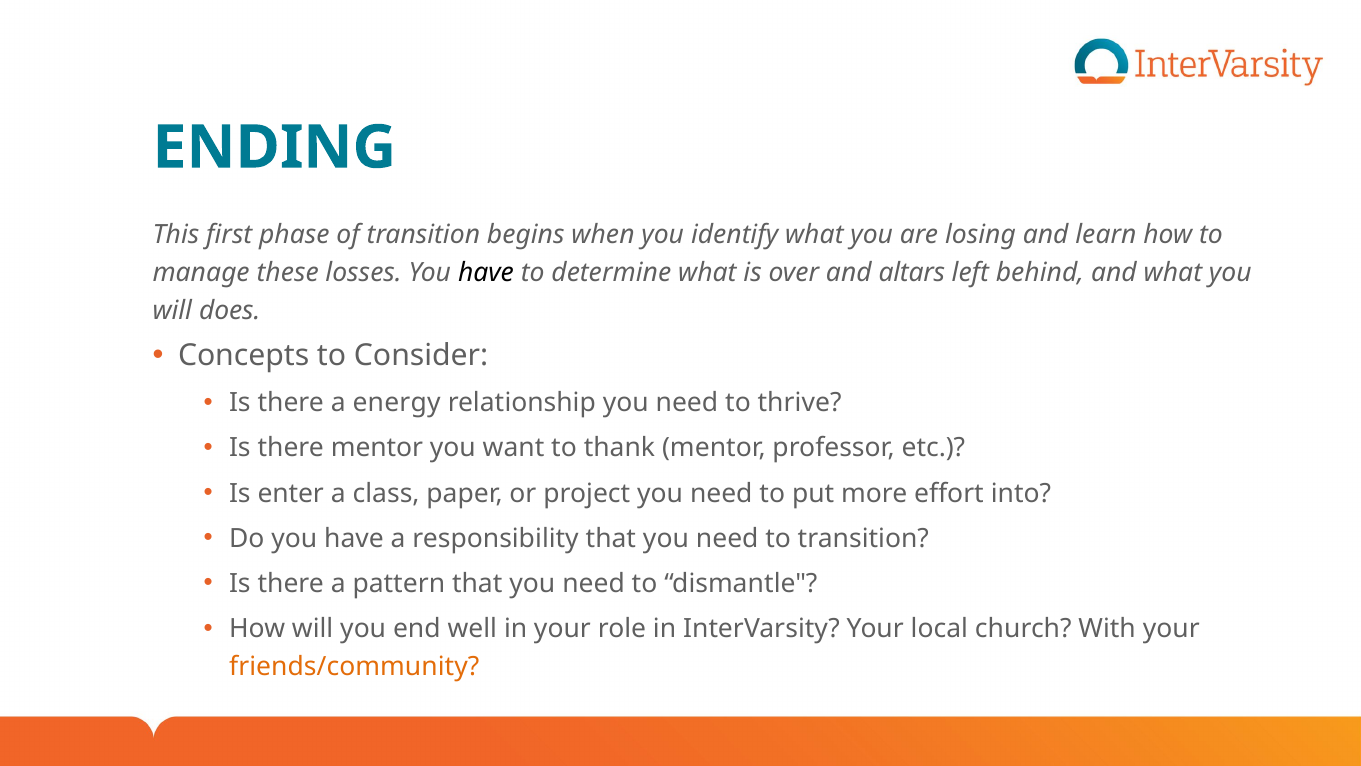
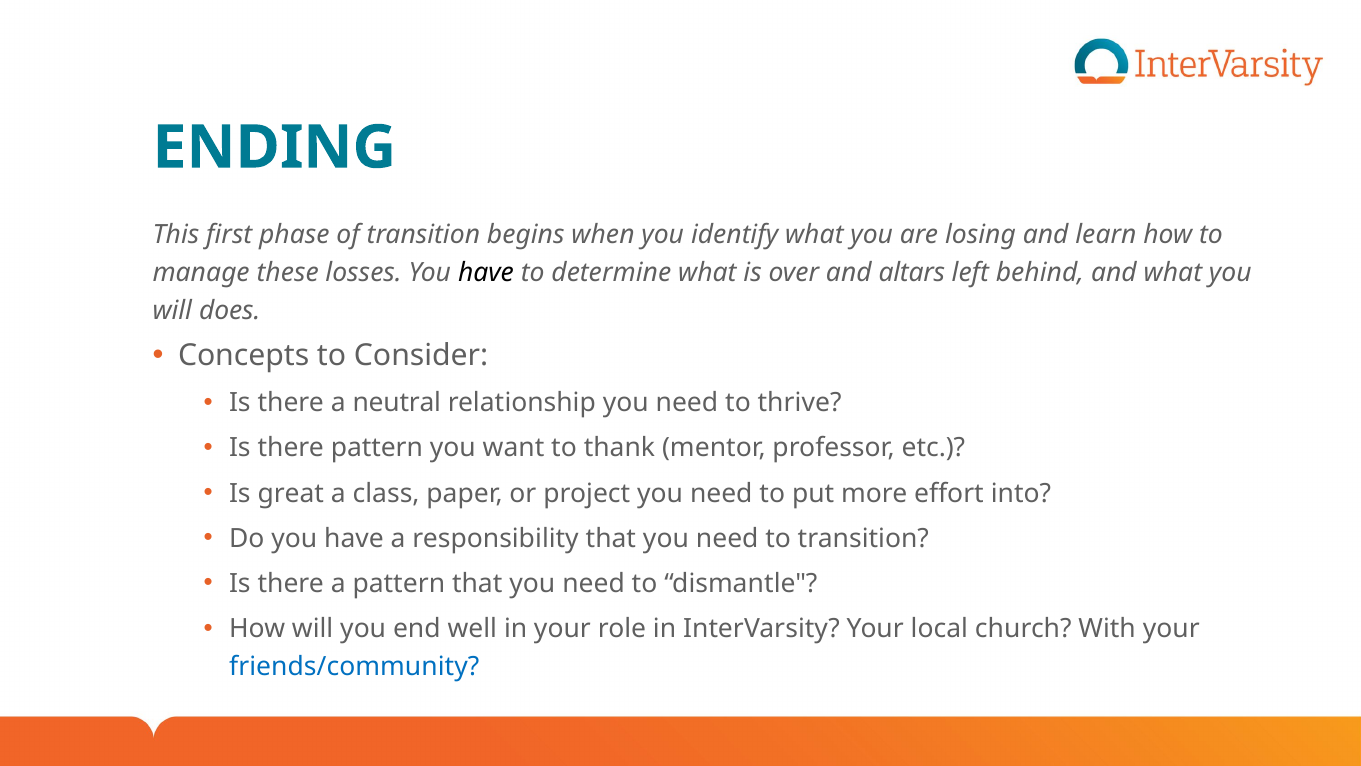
energy: energy -> neutral
there mentor: mentor -> pattern
enter: enter -> great
friends/community colour: orange -> blue
